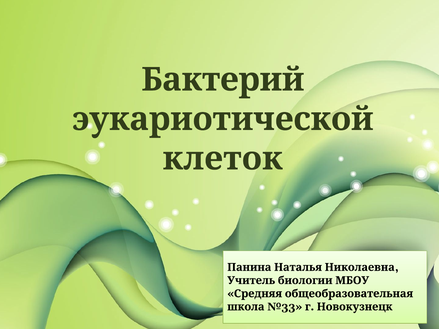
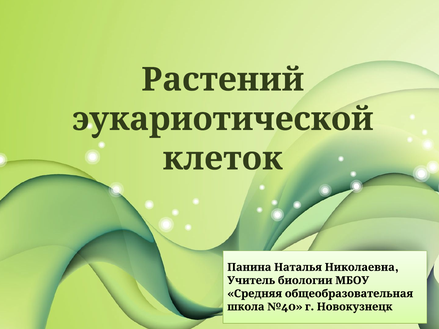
Бактерий: Бактерий -> Растений
№33: №33 -> №40
